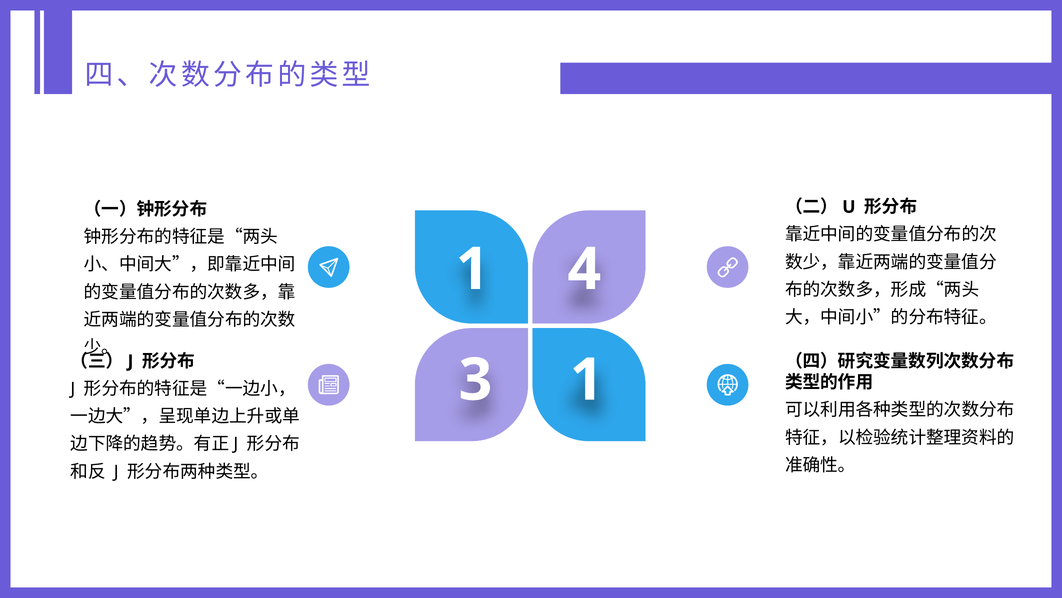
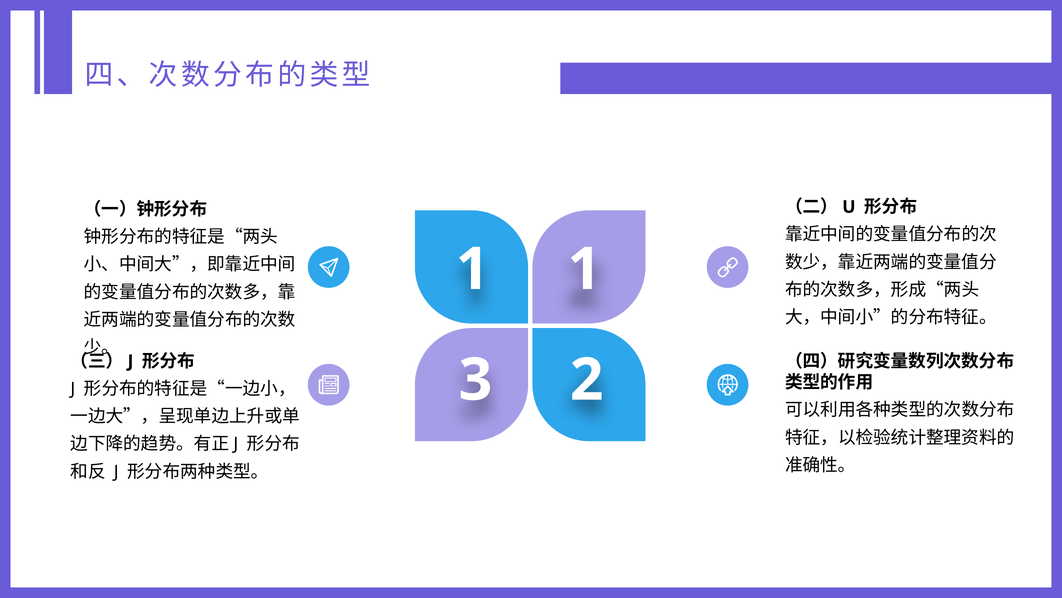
1 4: 4 -> 1
3 1: 1 -> 2
